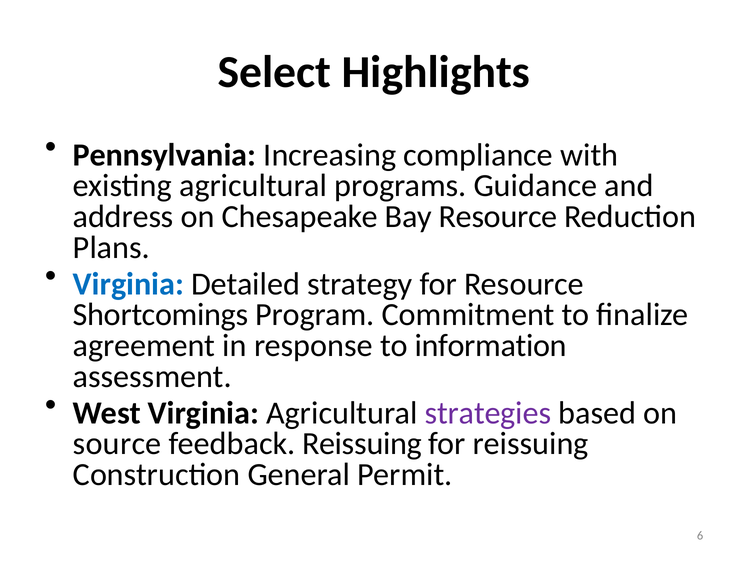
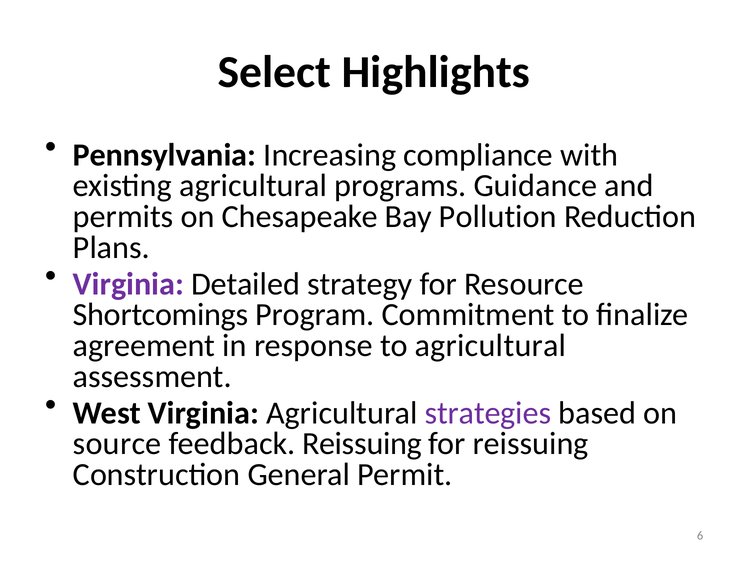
address: address -> permits
Bay Resource: Resource -> Pollution
Virginia at (128, 284) colour: blue -> purple
to information: information -> agricultural
